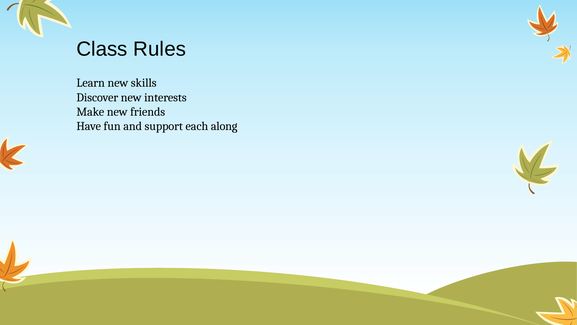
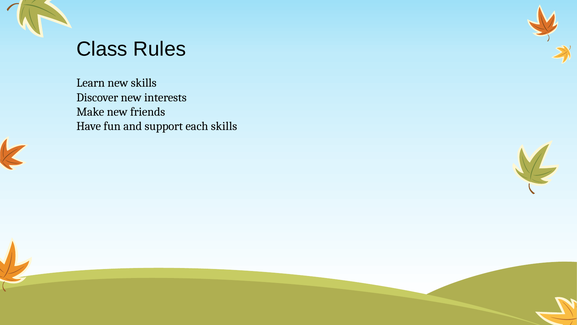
each along: along -> skills
